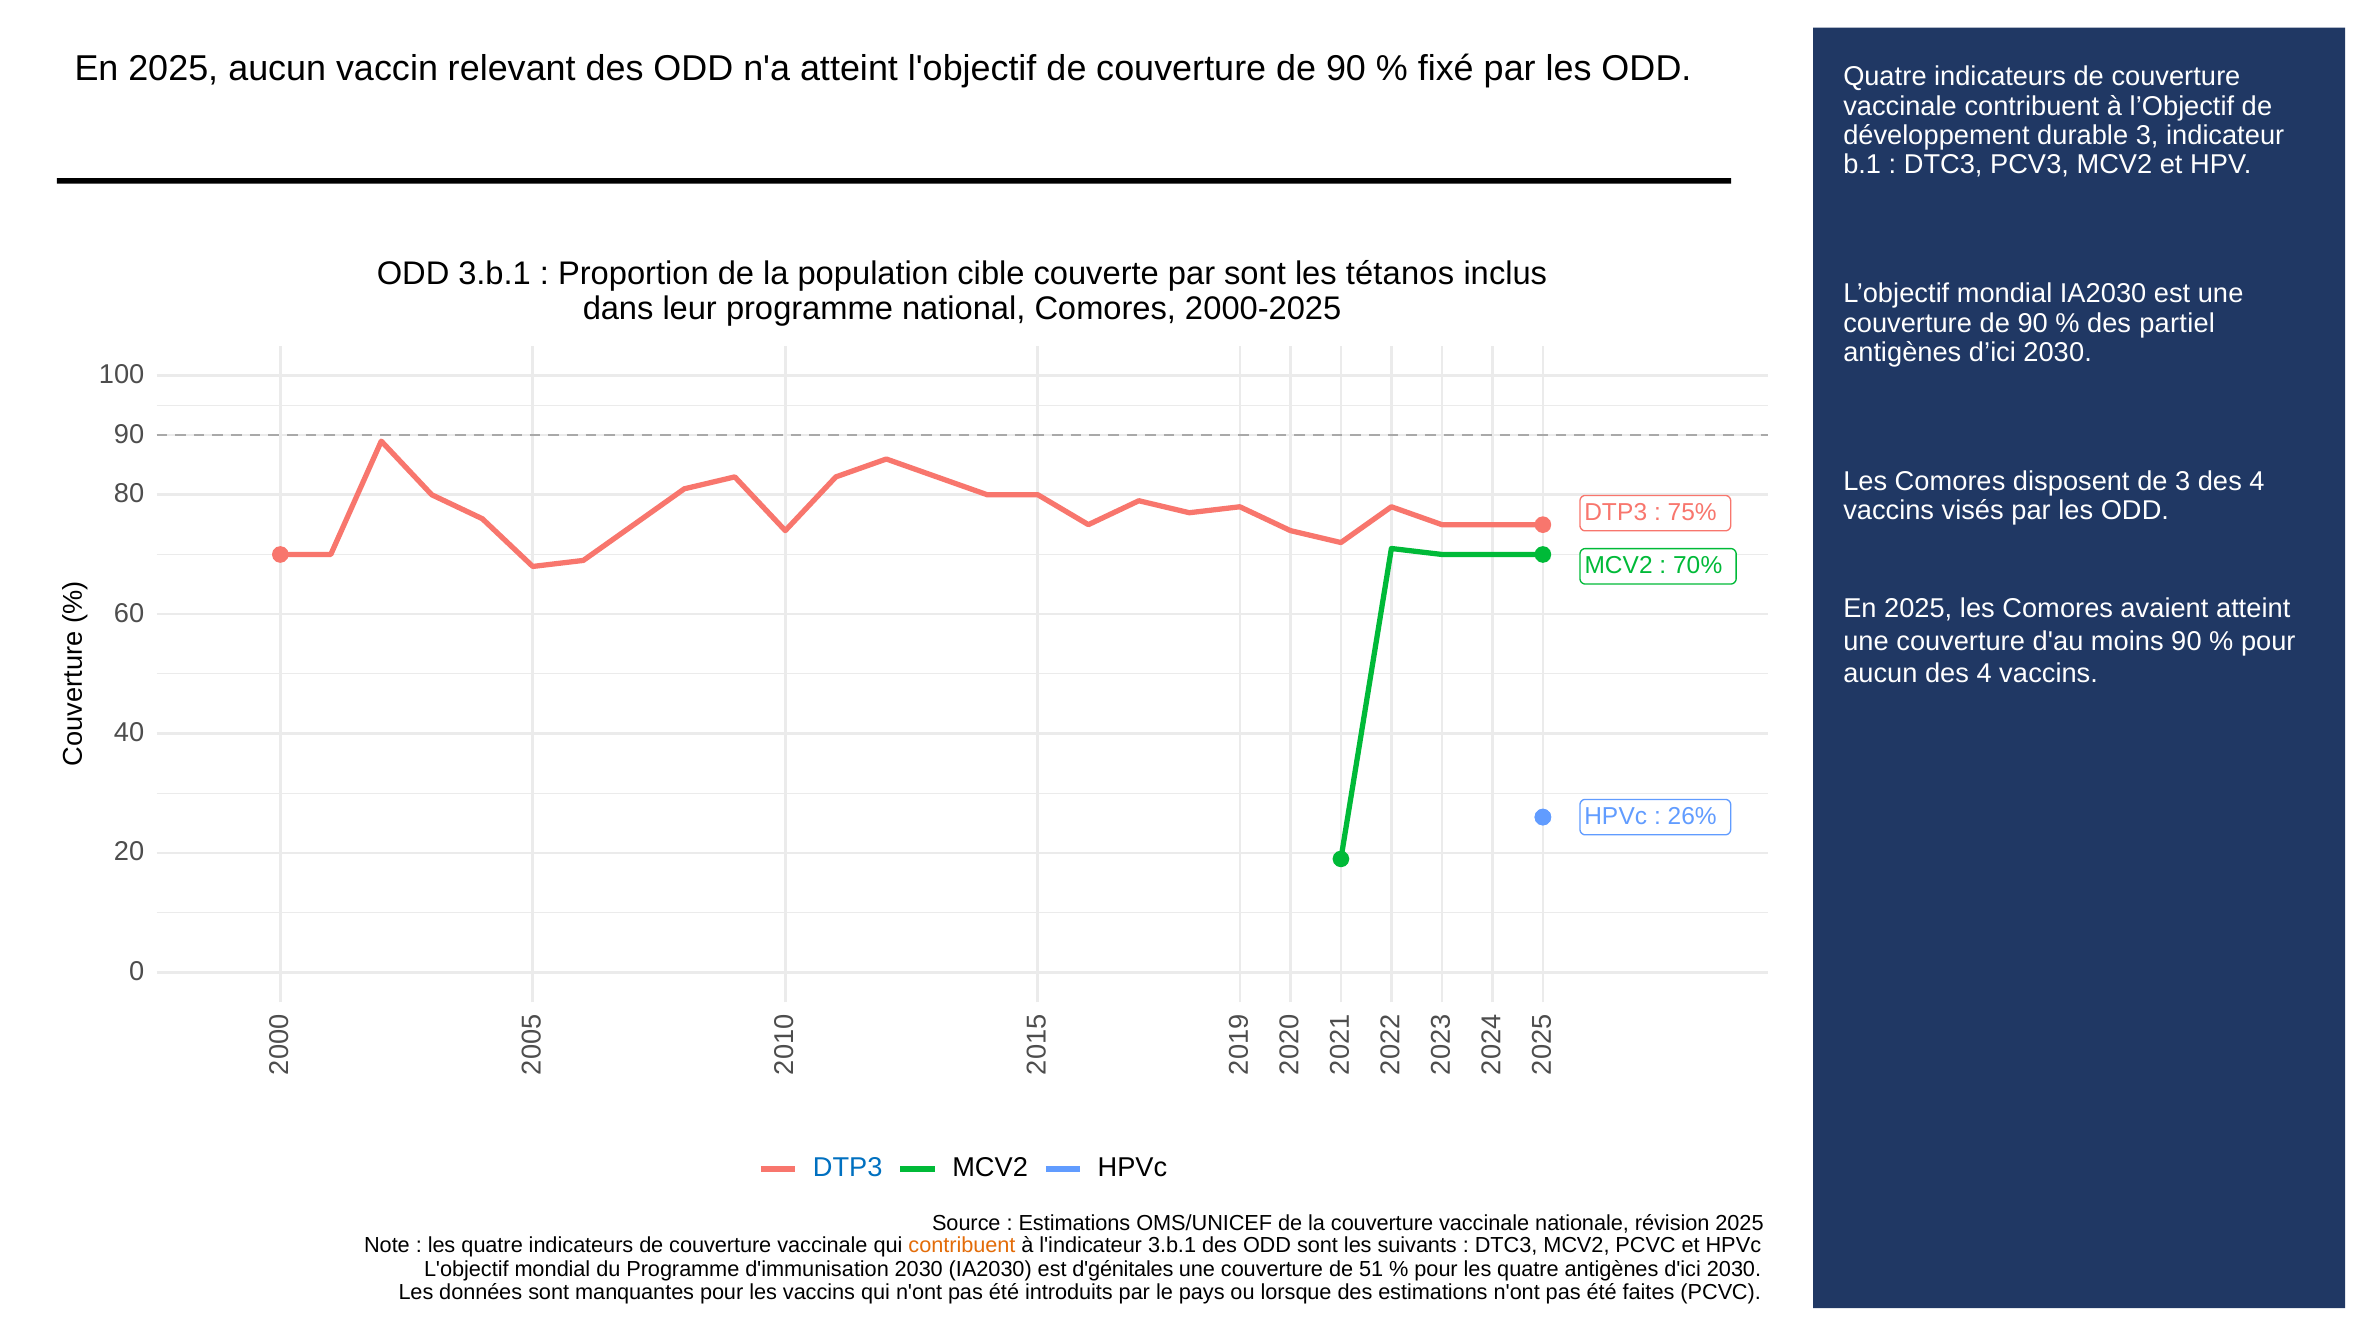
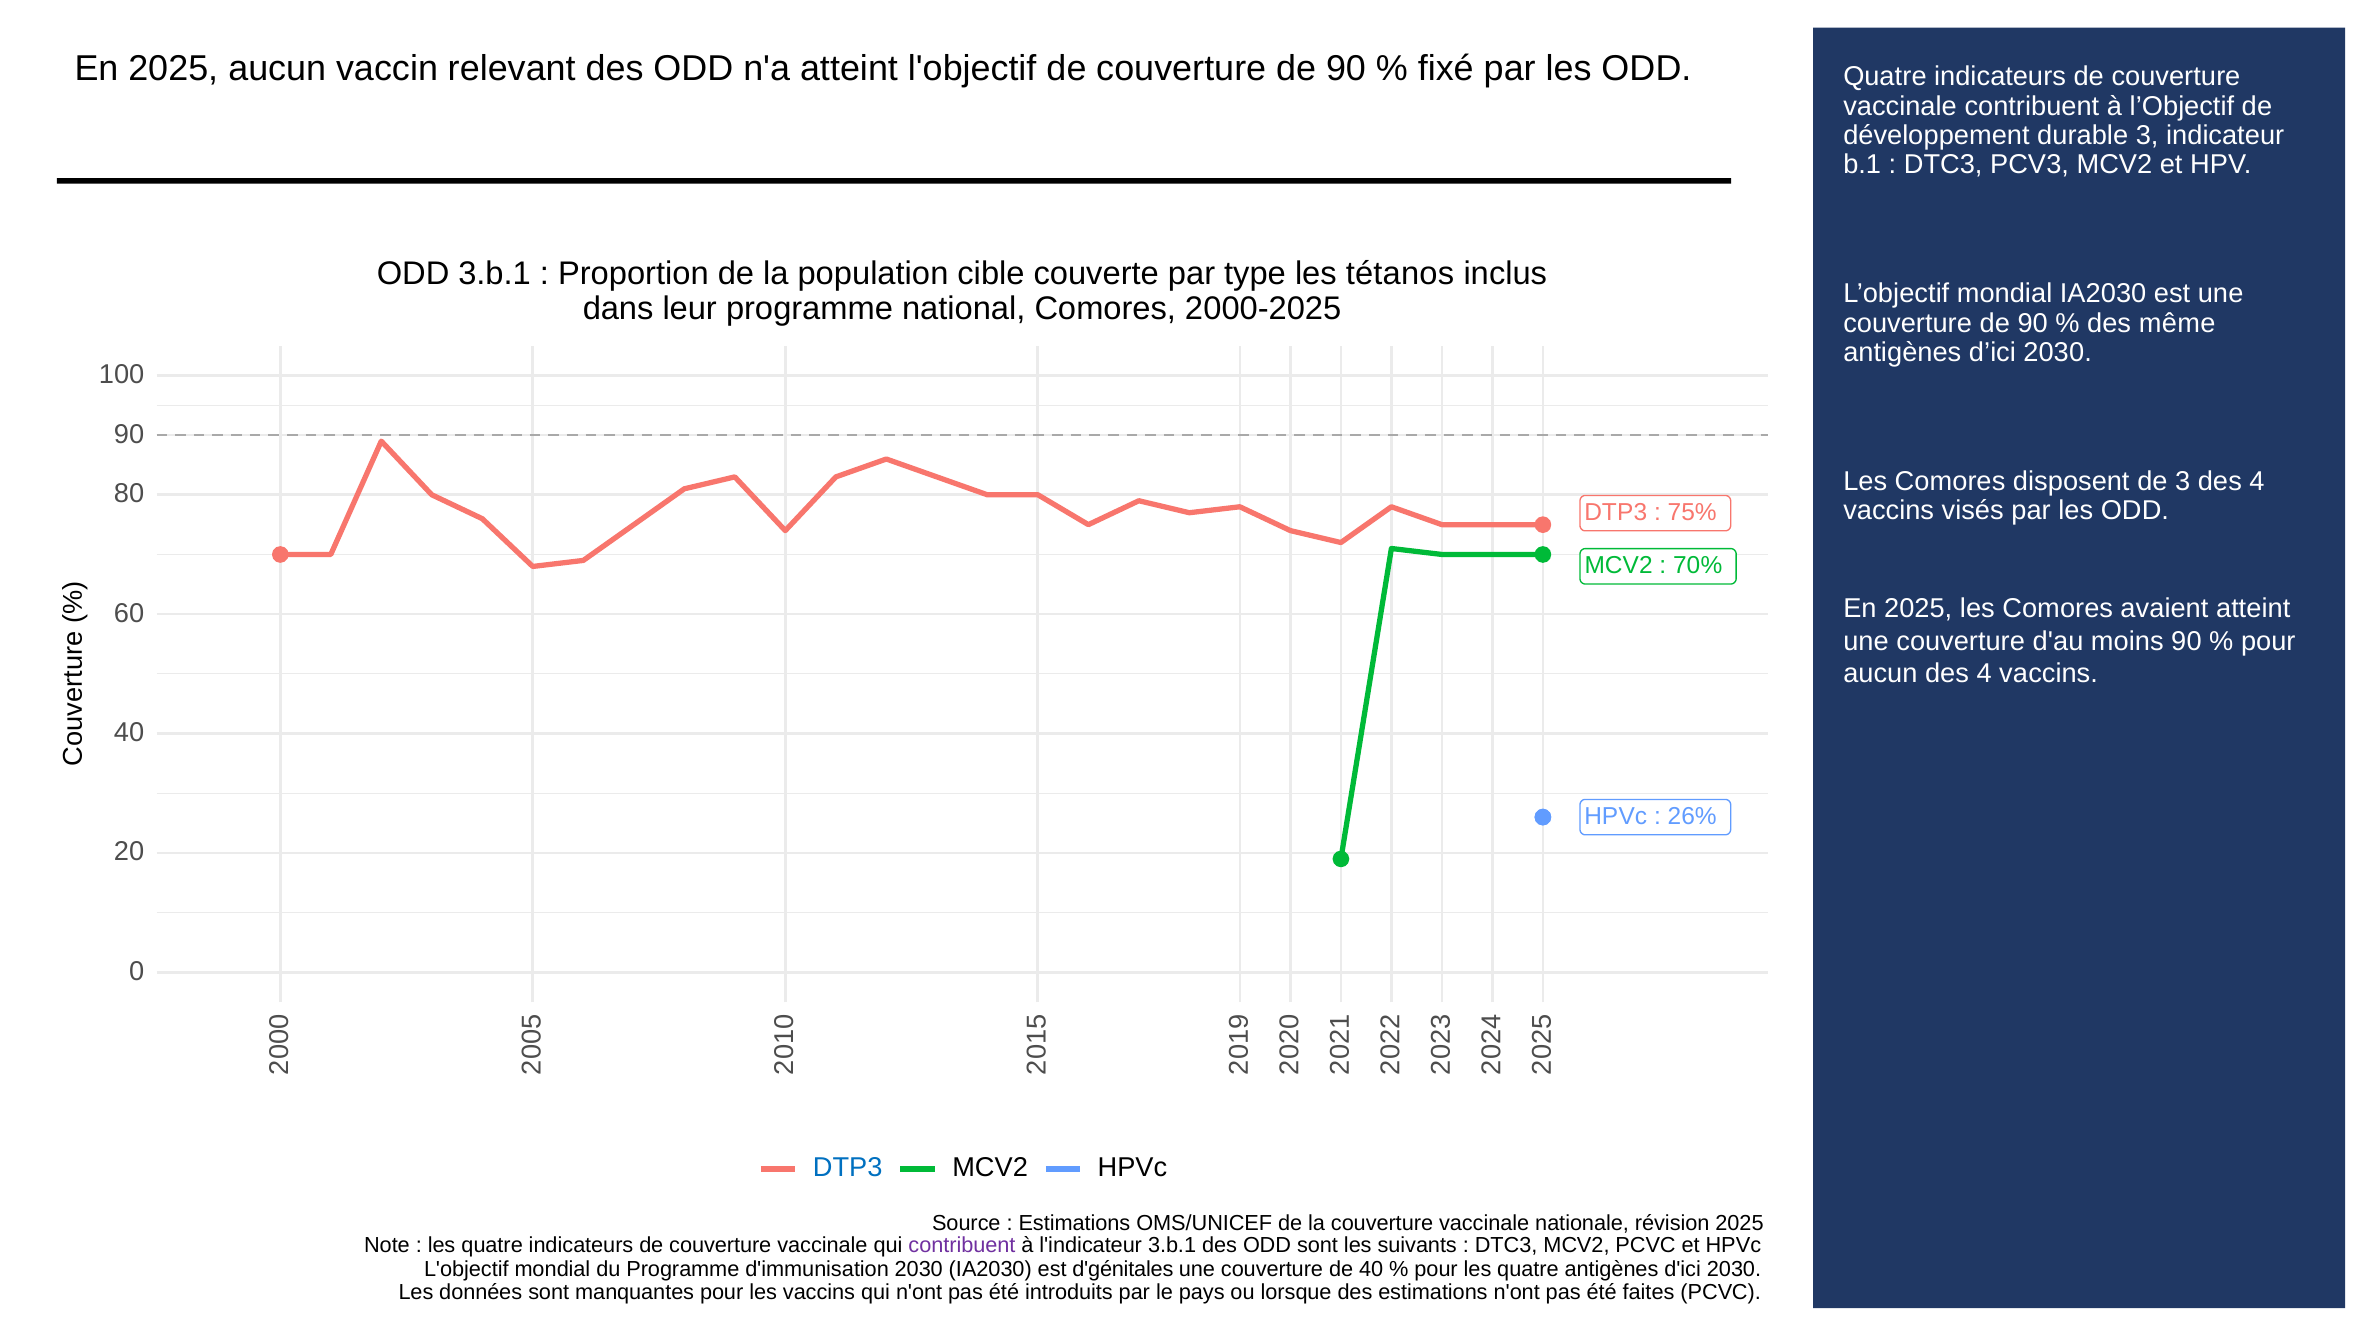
par sont: sont -> type
partiel: partiel -> même
contribuent at (962, 1246) colour: orange -> purple
de 51: 51 -> 40
